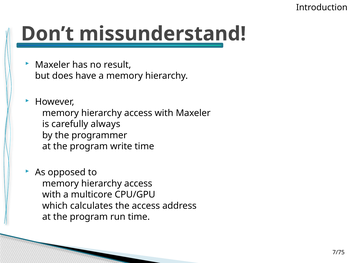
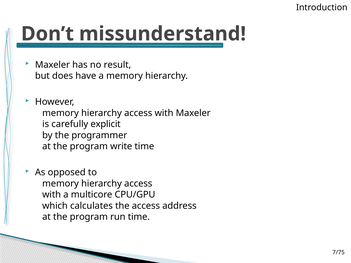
always: always -> explicit
